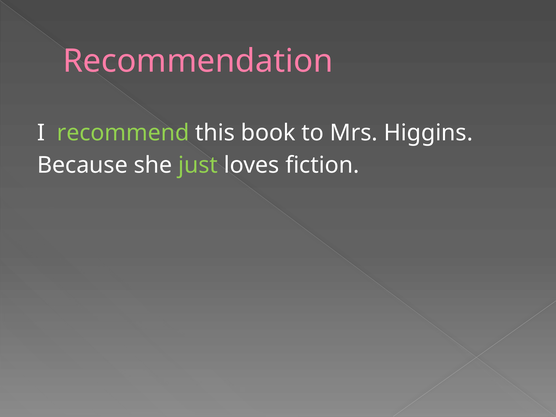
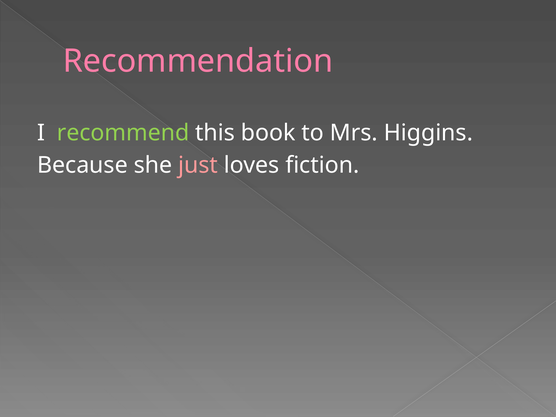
just colour: light green -> pink
